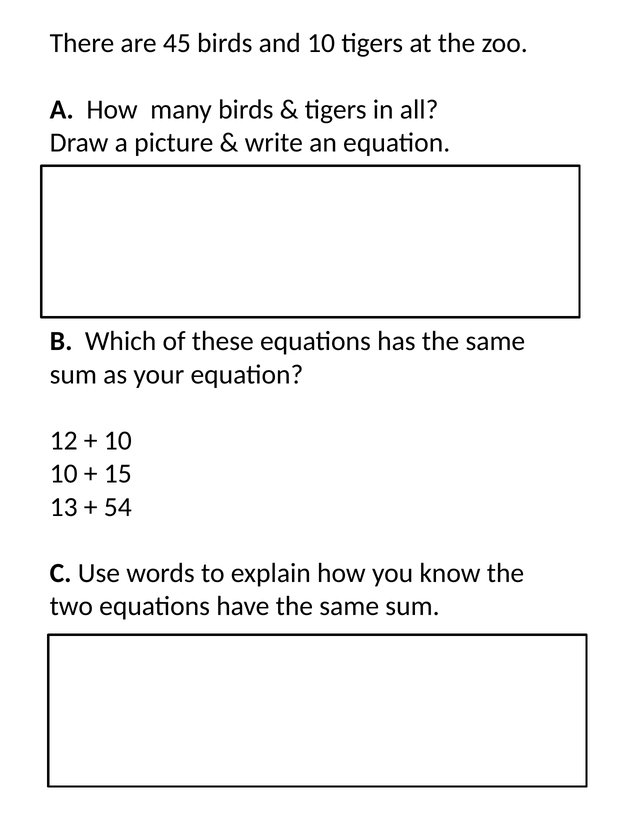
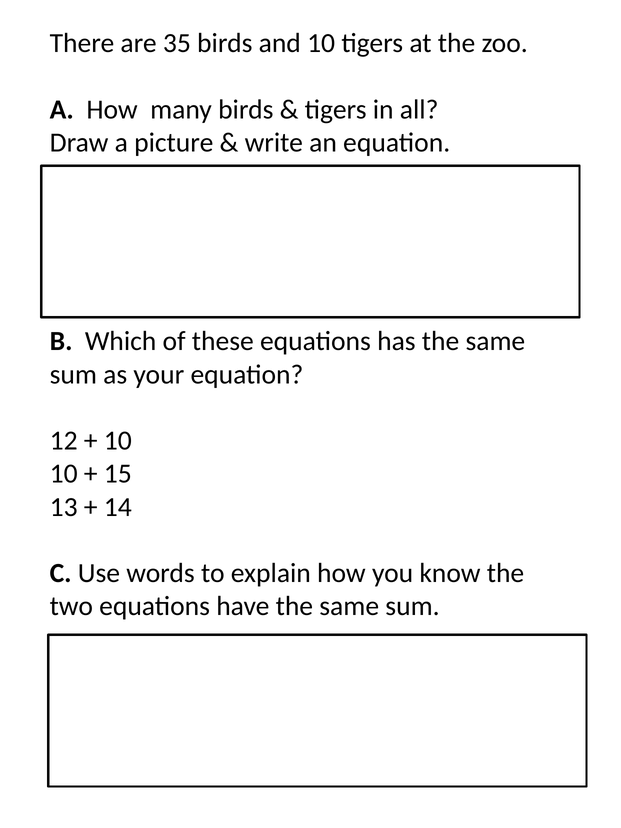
45: 45 -> 35
54: 54 -> 14
